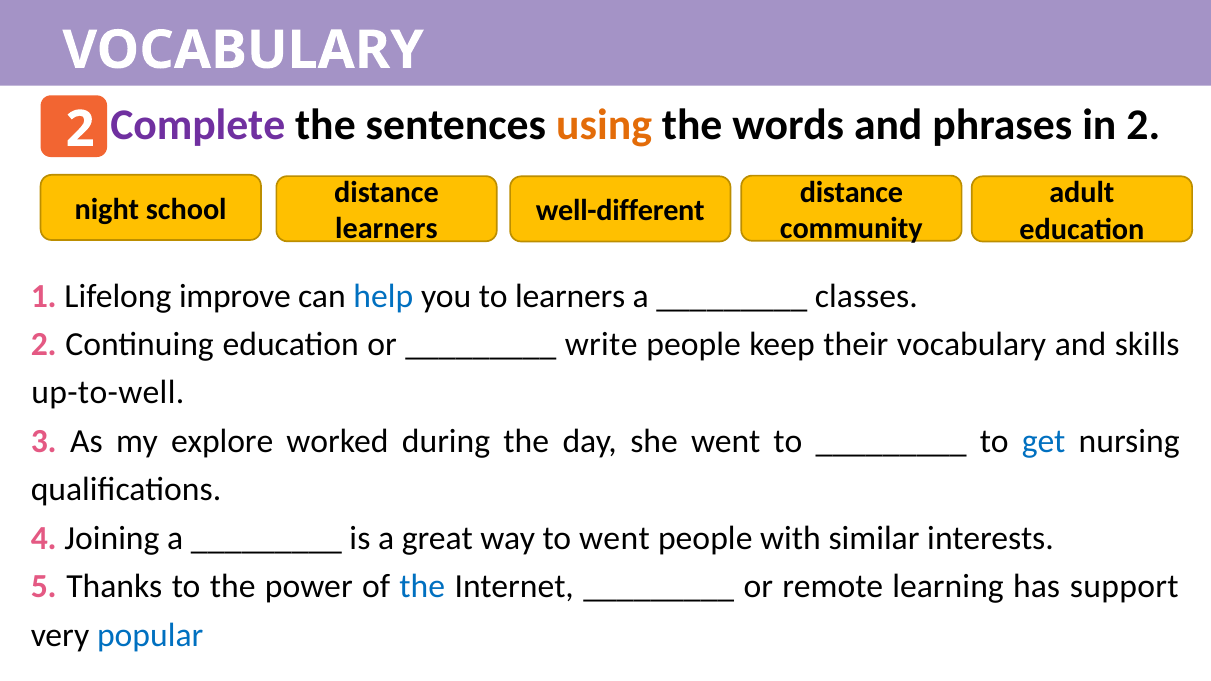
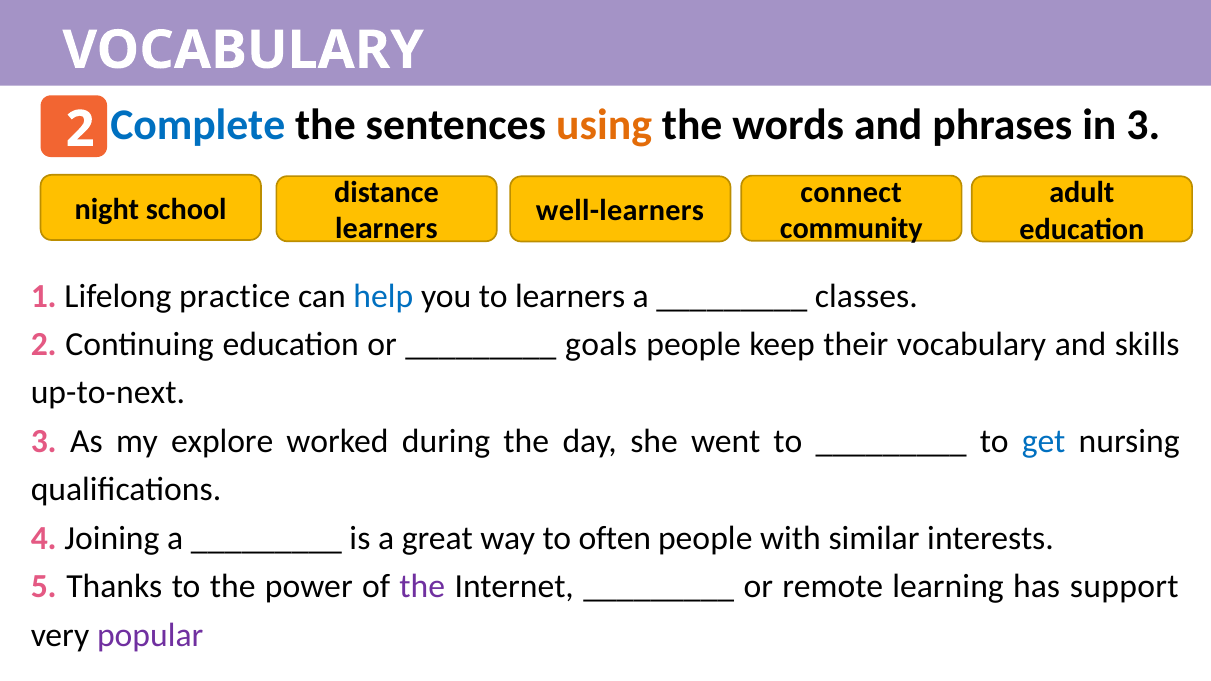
Complete colour: purple -> blue
in 2: 2 -> 3
distance at (851, 192): distance -> connect
well-different: well-different -> well-learners
improve: improve -> practice
write: write -> goals
up-to-well: up-to-well -> up-to-next
to went: went -> often
the at (422, 587) colour: blue -> purple
popular colour: blue -> purple
